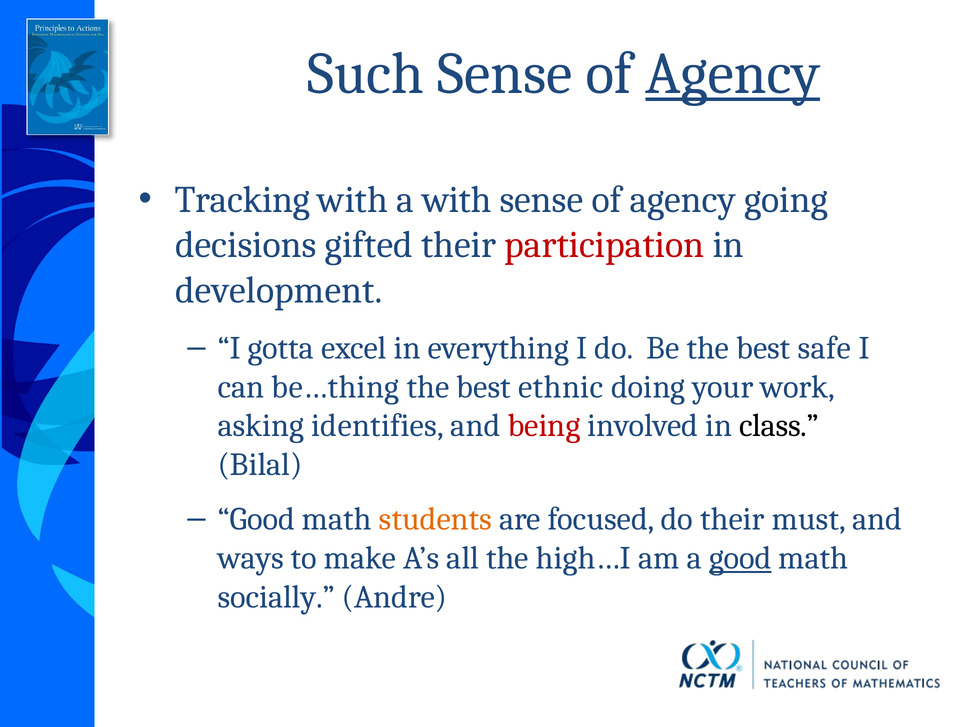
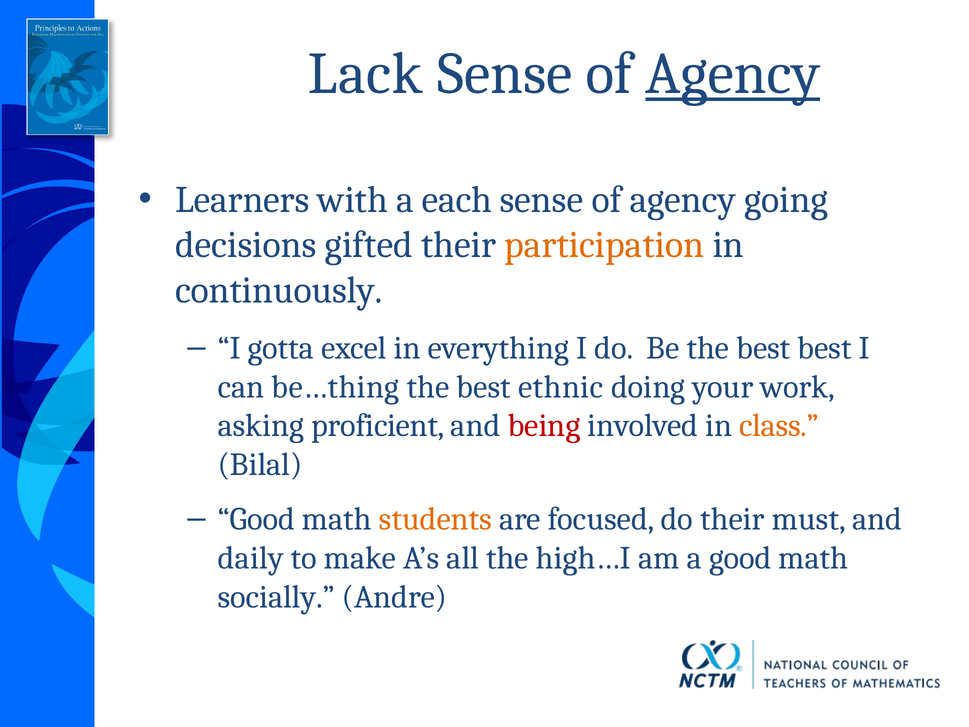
Such: Such -> Lack
Tracking: Tracking -> Learners
a with: with -> each
participation colour: red -> orange
development: development -> continuously
best safe: safe -> best
identifies: identifies -> proficient
class colour: black -> orange
ways: ways -> daily
good at (740, 558) underline: present -> none
